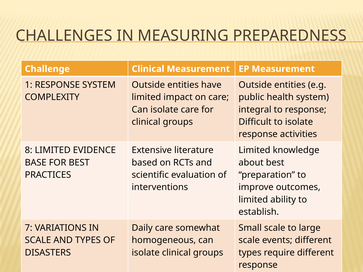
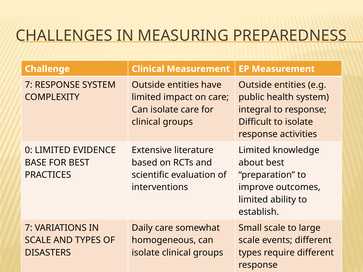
1 at (29, 85): 1 -> 7
8: 8 -> 0
